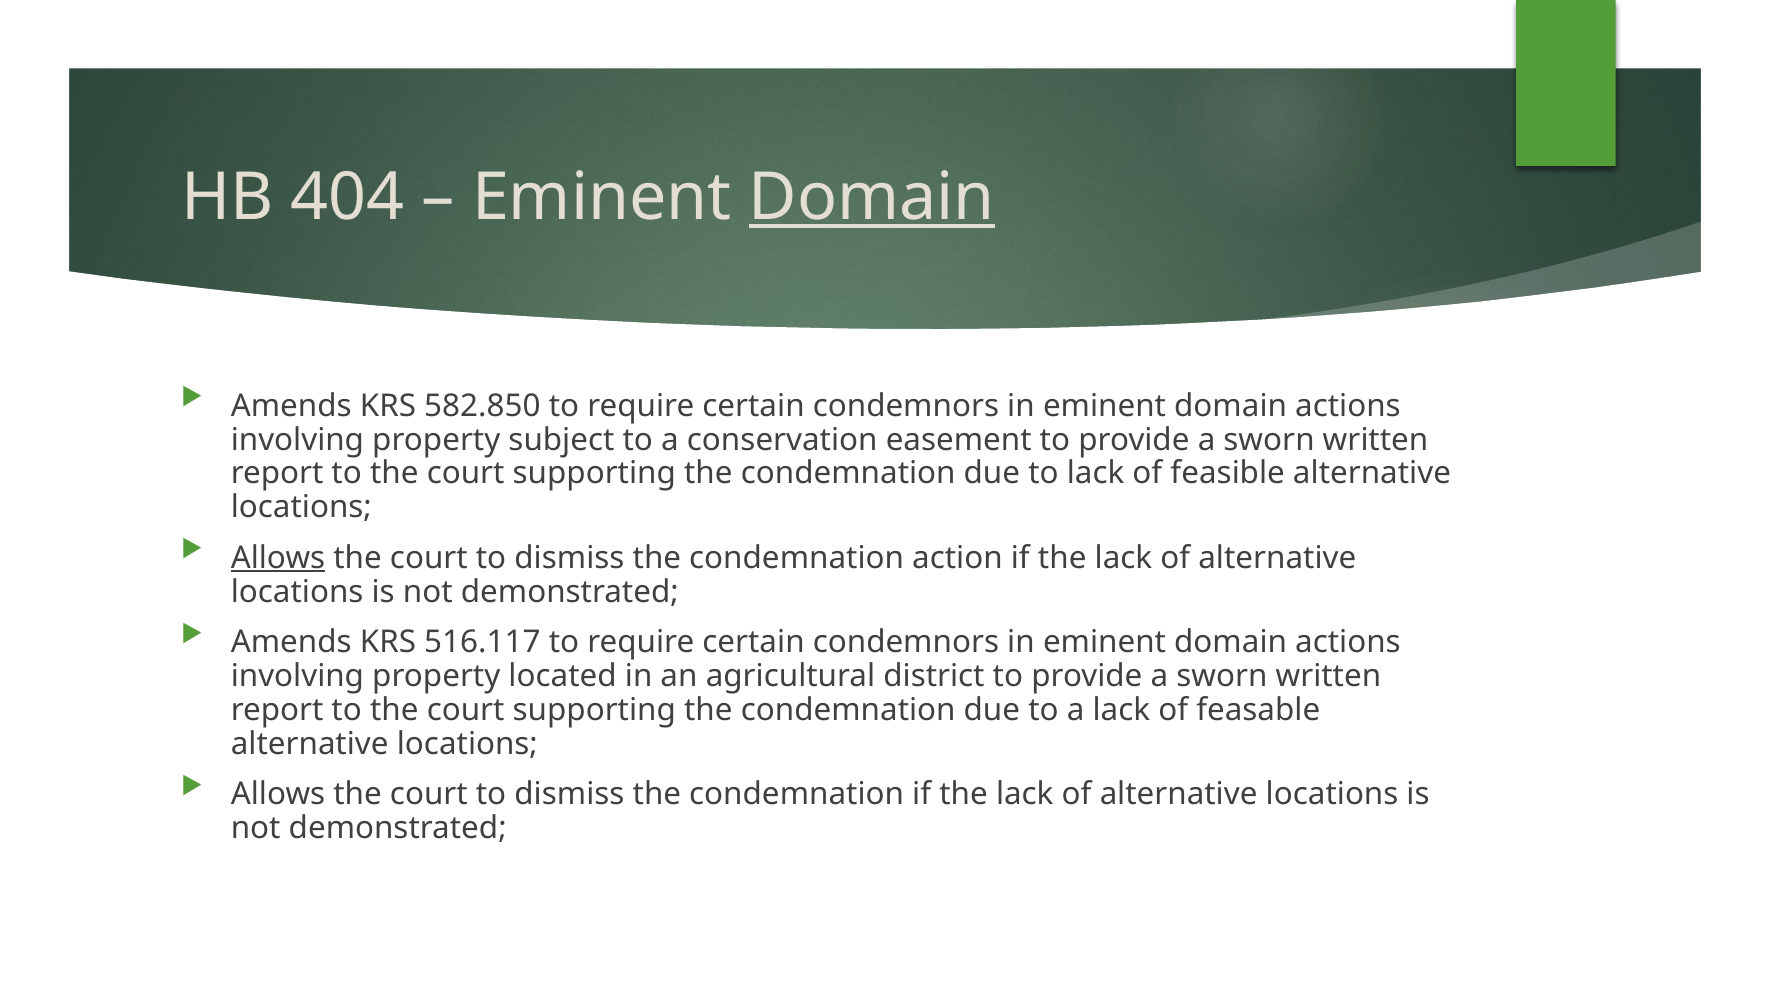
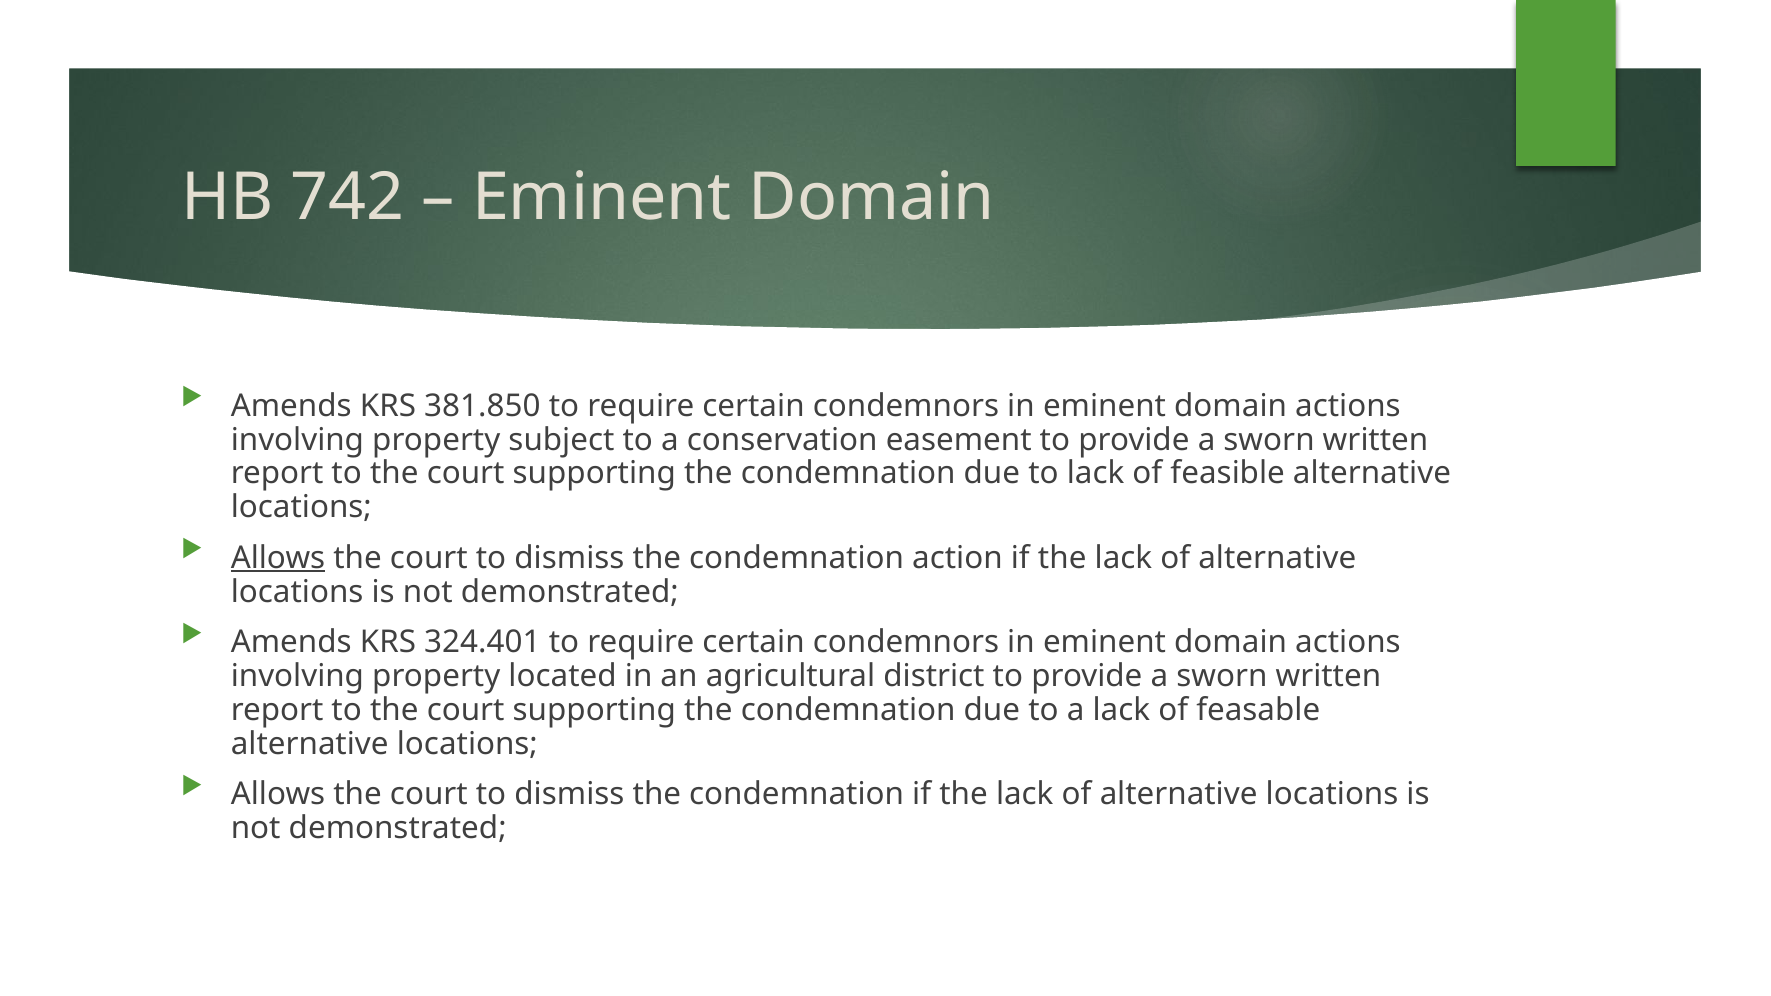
404: 404 -> 742
Domain at (872, 197) underline: present -> none
582.850: 582.850 -> 381.850
516.117: 516.117 -> 324.401
